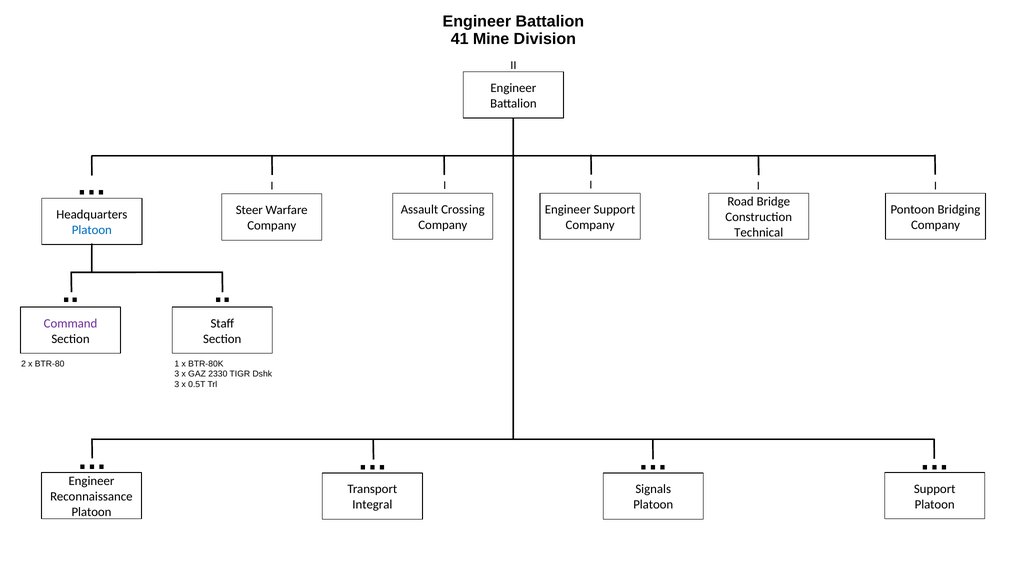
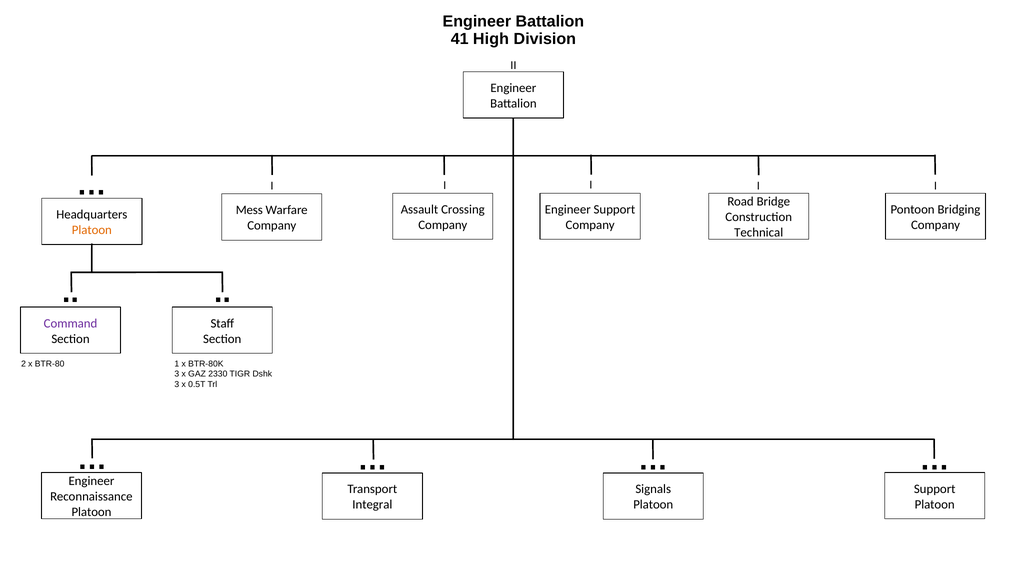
Mine: Mine -> High
Steer: Steer -> Mess
Platoon at (92, 230) colour: blue -> orange
